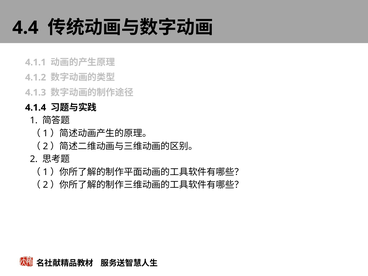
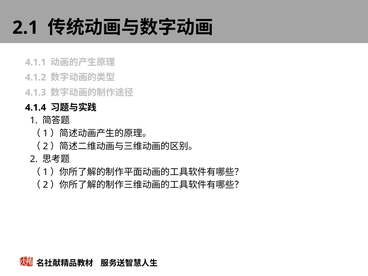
4.4: 4.4 -> 2.1
